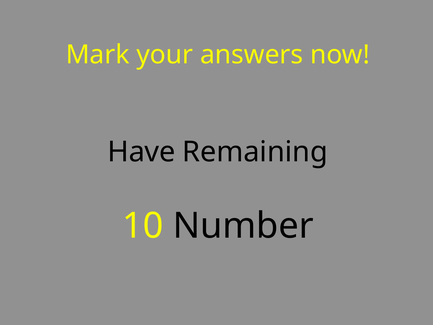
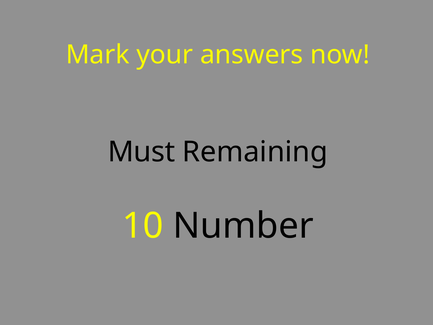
Have: Have -> Must
